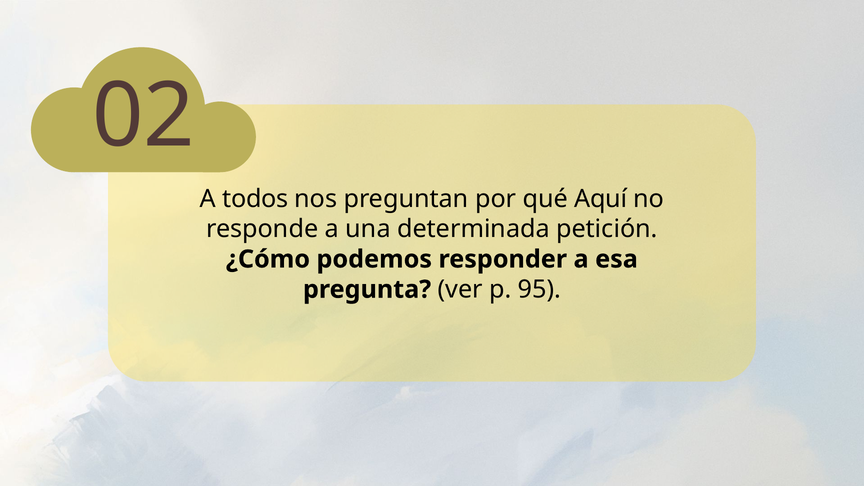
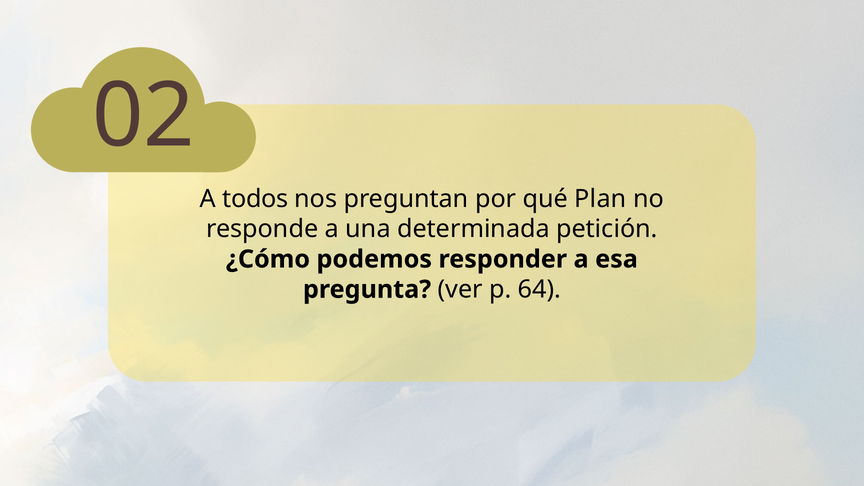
Aquí: Aquí -> Plan
95: 95 -> 64
